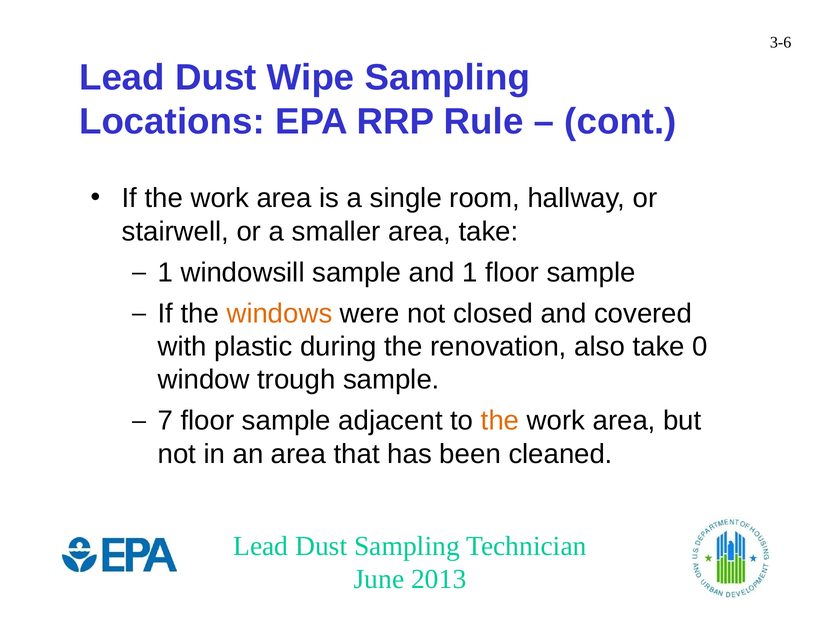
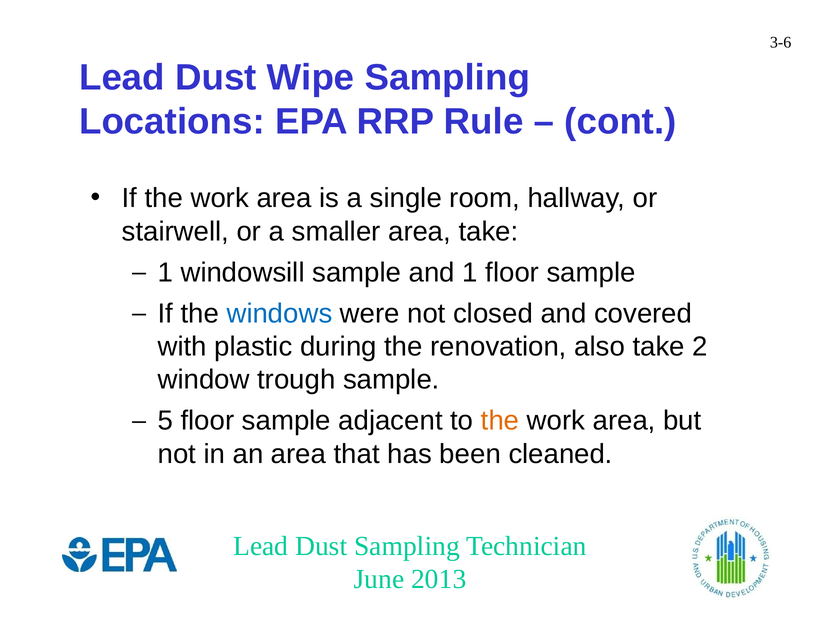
windows colour: orange -> blue
0: 0 -> 2
7: 7 -> 5
